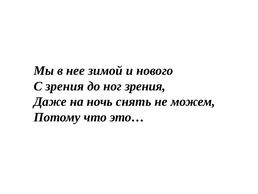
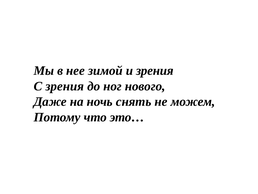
и нового: нового -> зрения
ног зрения: зрения -> нового
